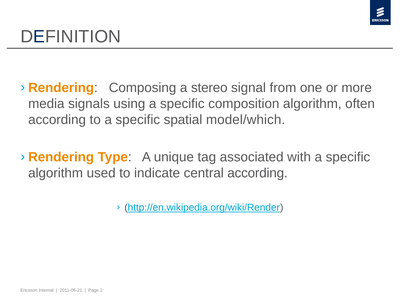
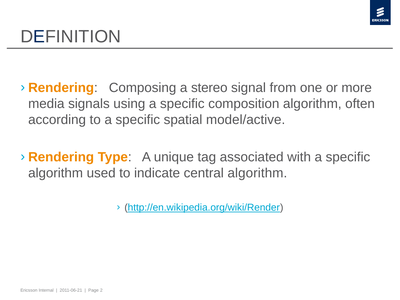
model/which: model/which -> model/active
central according: according -> algorithm
